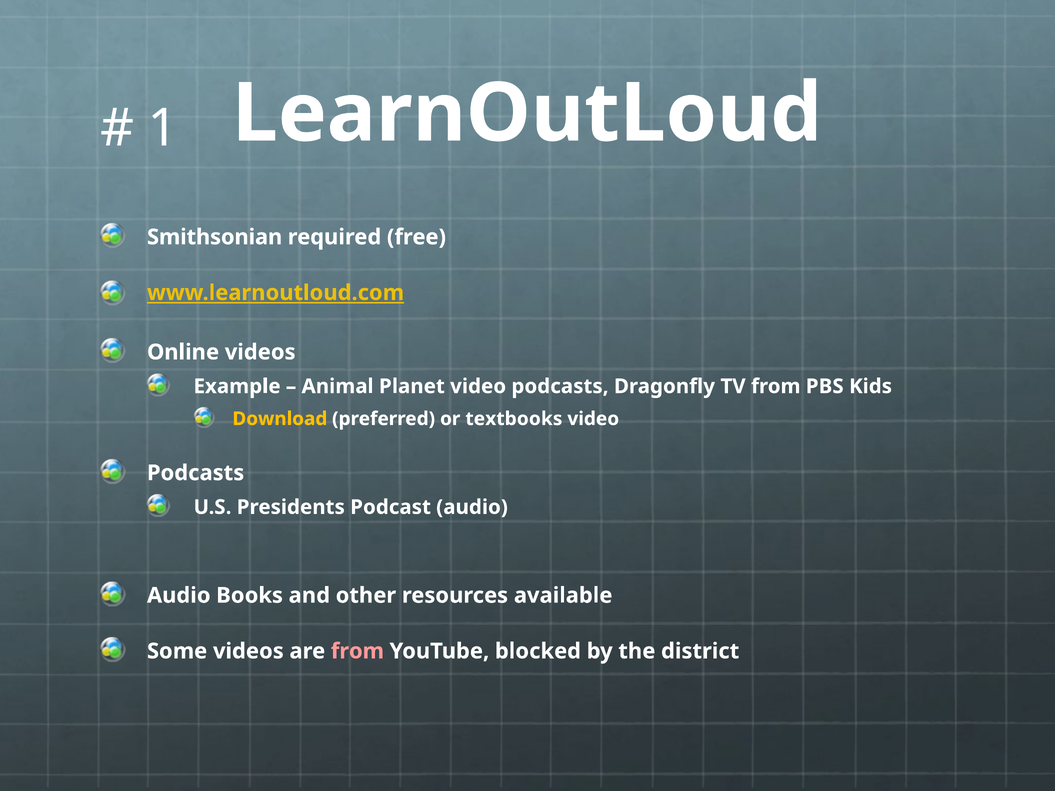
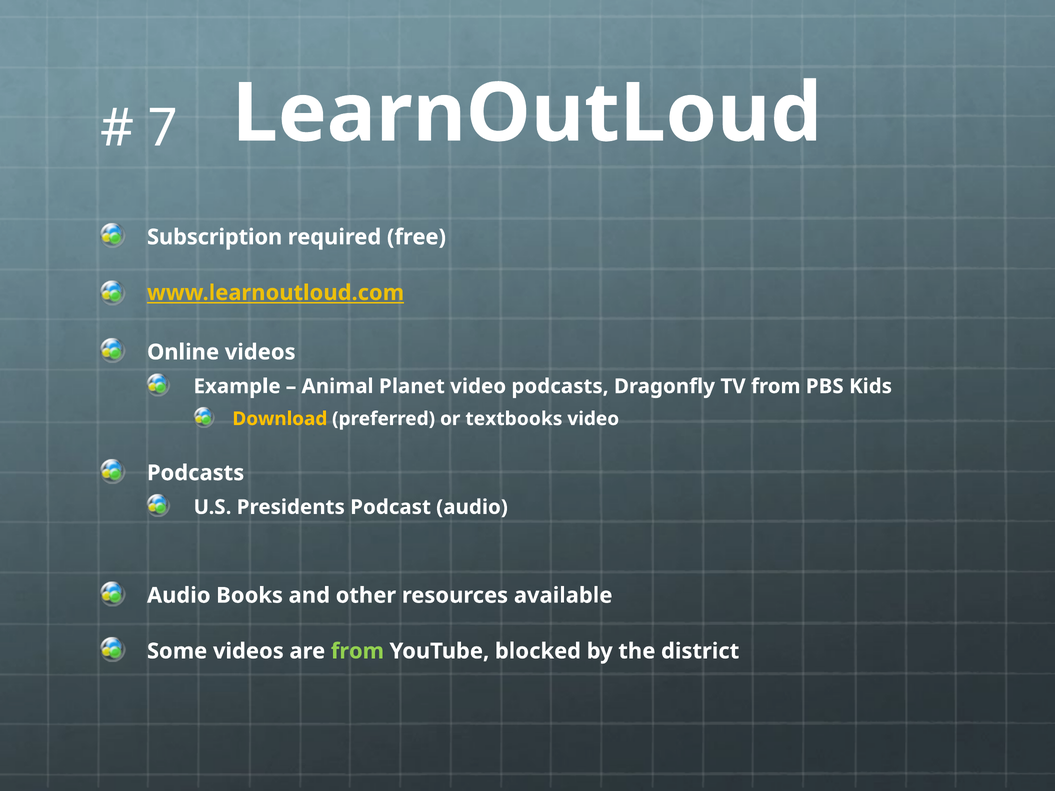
1: 1 -> 7
Smithsonian: Smithsonian -> Subscription
from at (357, 651) colour: pink -> light green
